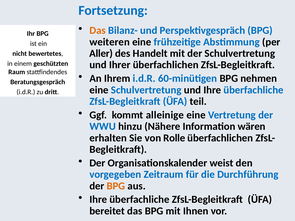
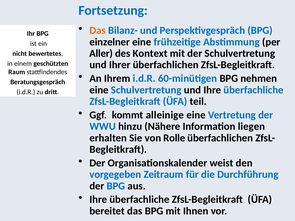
weiteren: weiteren -> einzelner
Handelt: Handelt -> Kontext
wären: wären -> liegen
BPG at (116, 186) colour: orange -> blue
